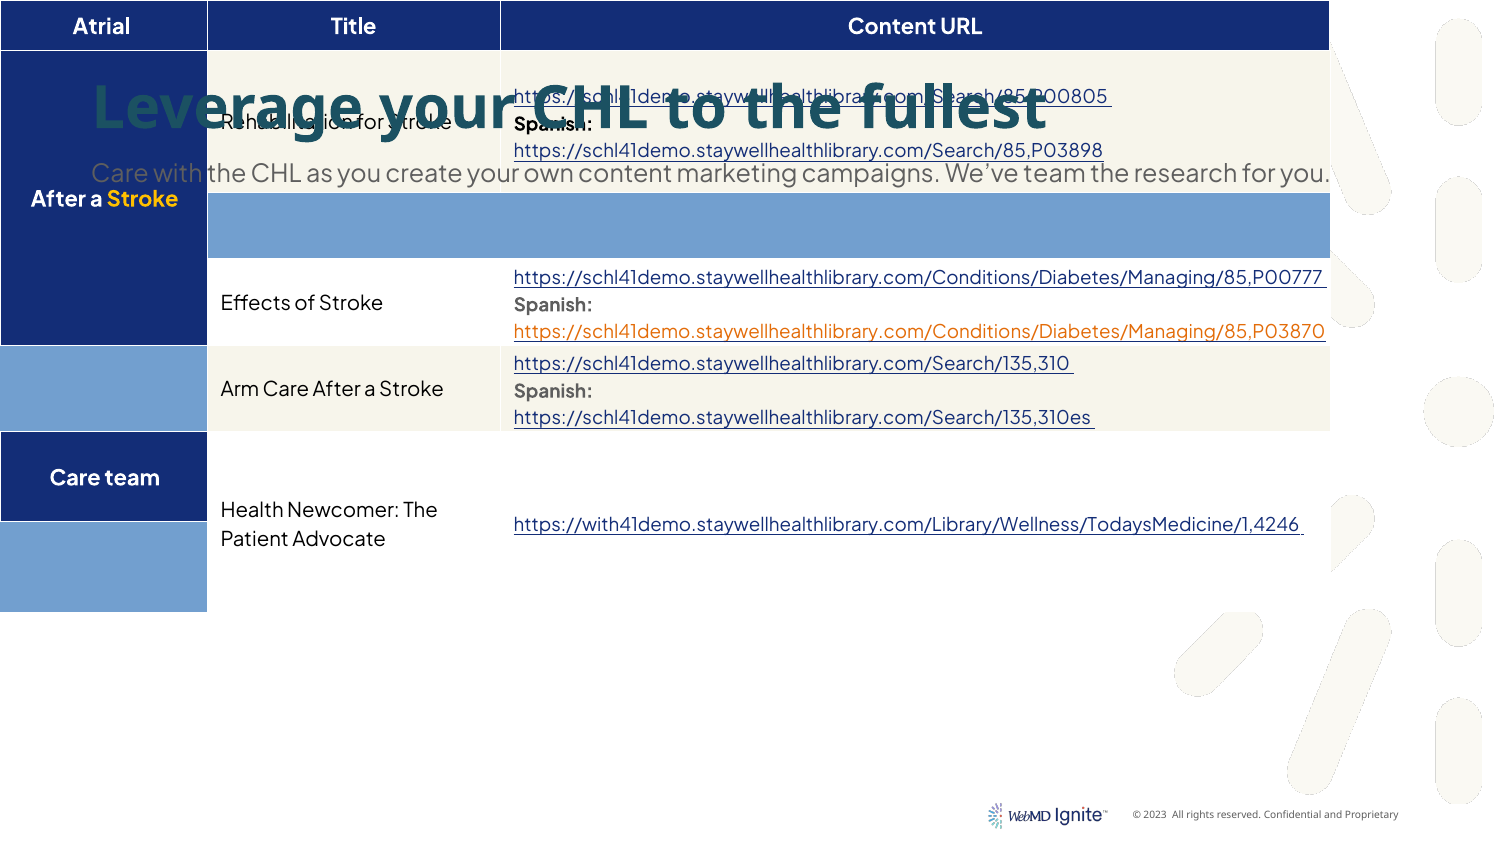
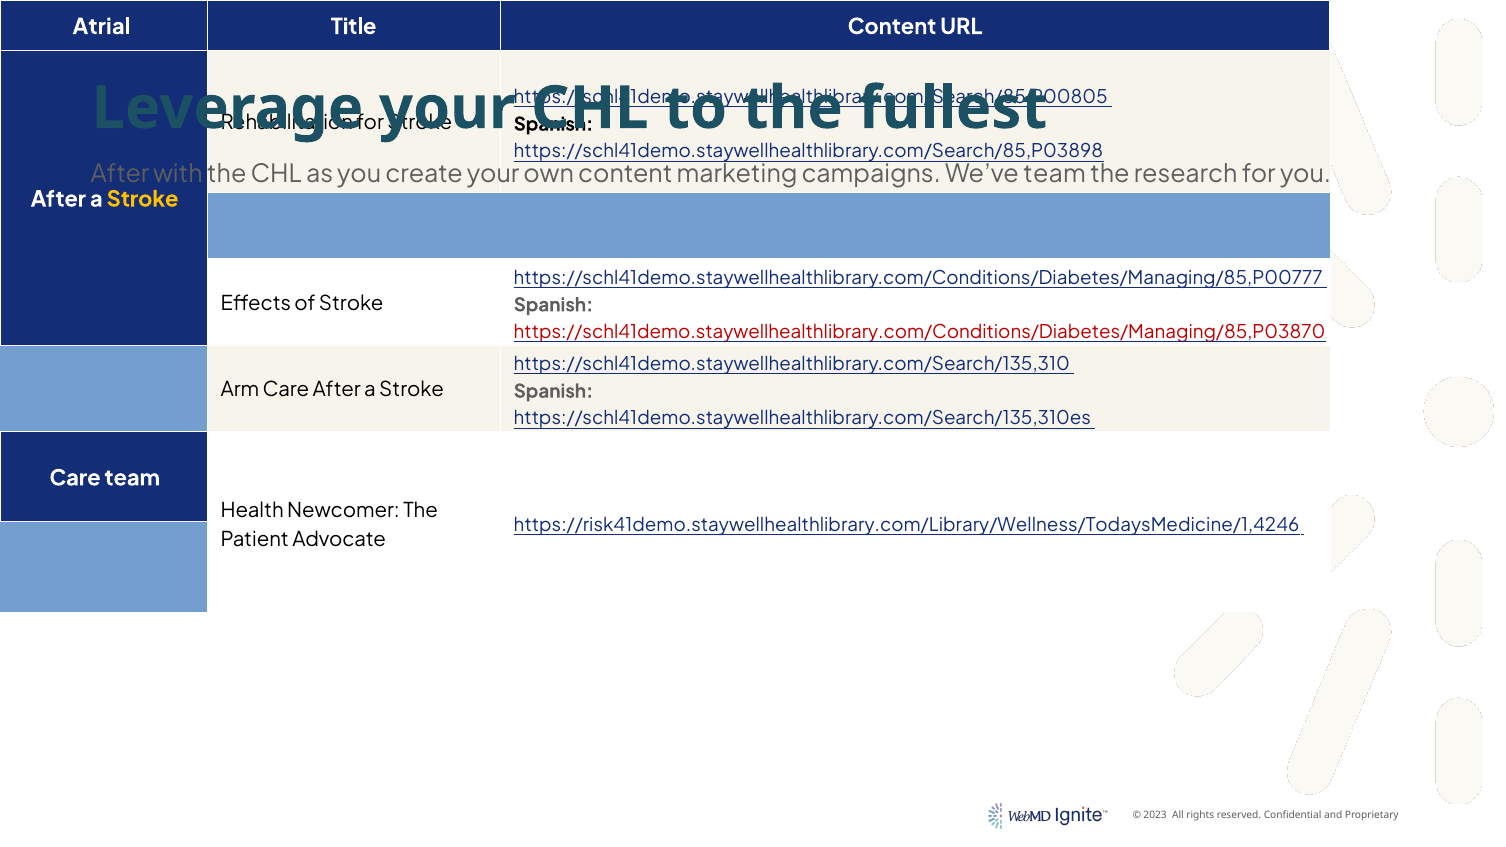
Care at (120, 174): Care -> After
https://schl41demo.staywellhealthlibrary.com/Conditions/Diabetes/Managing/85,P03870 colour: orange -> red
https://with41demo.staywellhealthlibrary.com/Library/Wellness/TodaysMedicine/1,4246: https://with41demo.staywellhealthlibrary.com/Library/Wellness/TodaysMedicine/1,4246 -> https://risk41demo.staywellhealthlibrary.com/Library/Wellness/TodaysMedicine/1,4246
